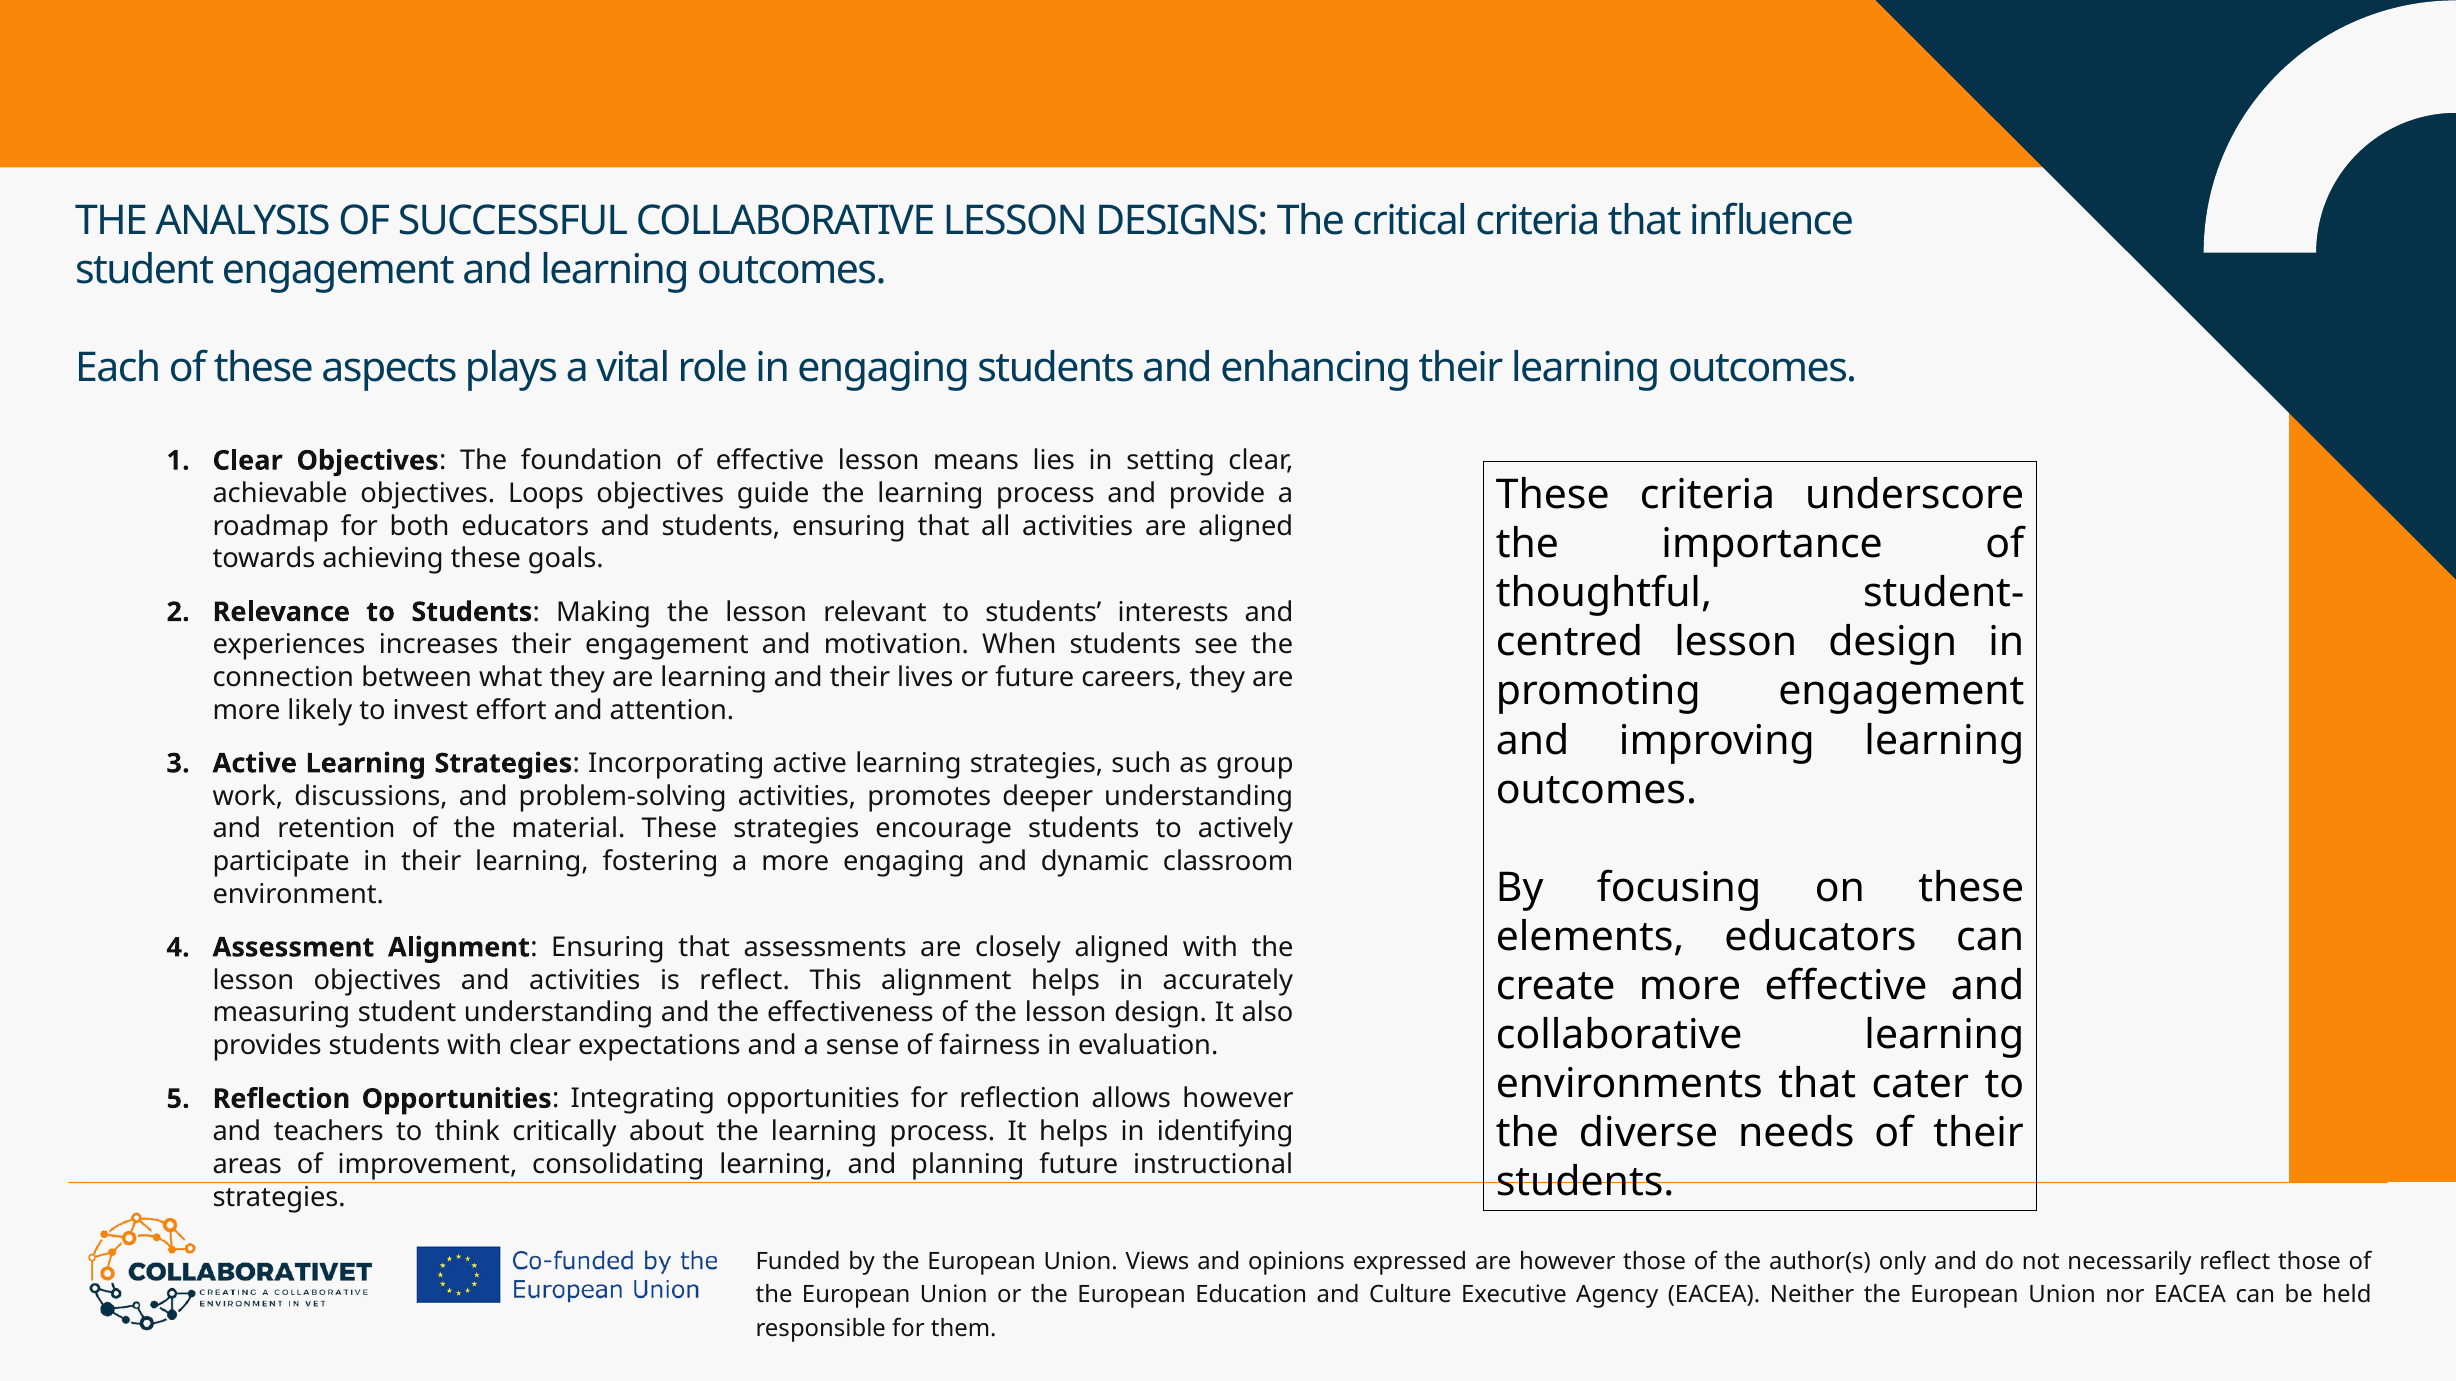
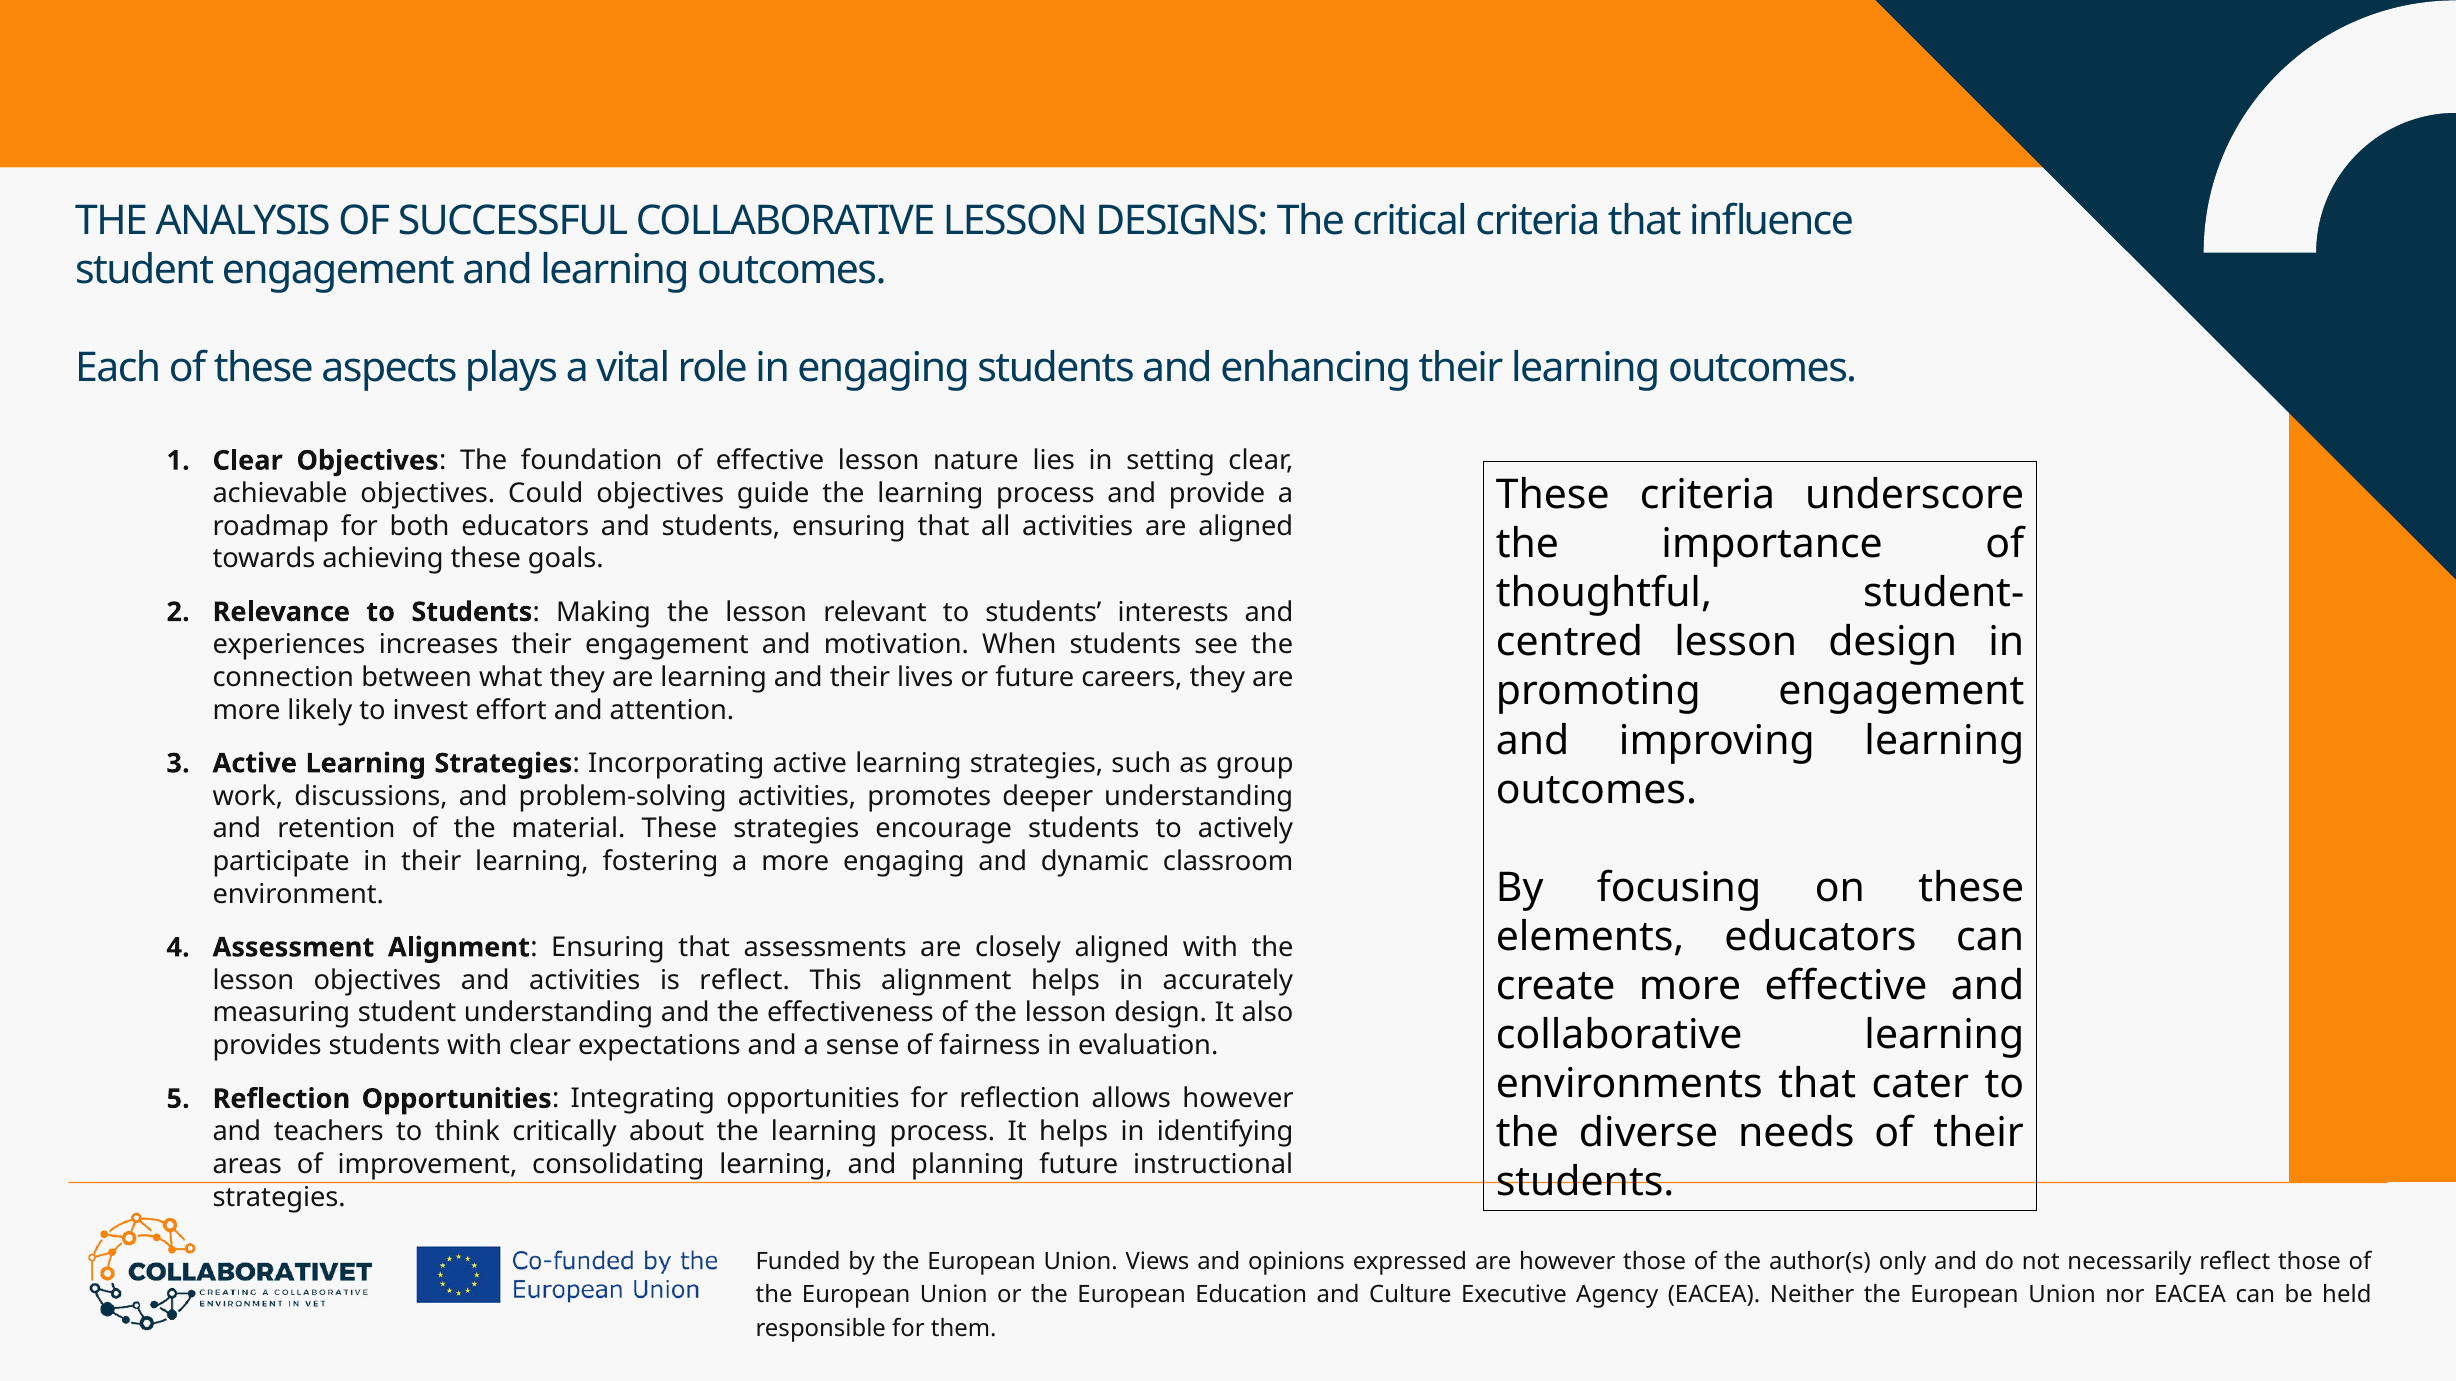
means: means -> nature
Loops: Loops -> Could
